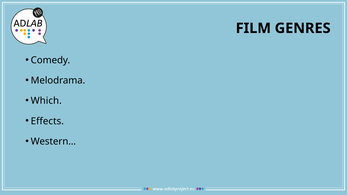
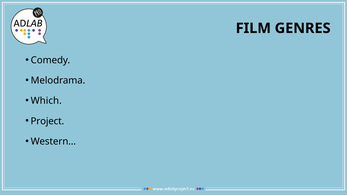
Effects: Effects -> Project
